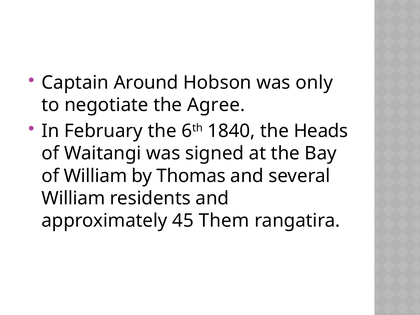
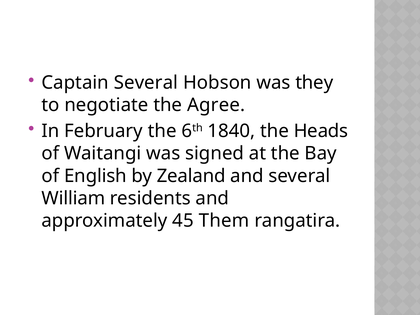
Captain Around: Around -> Several
only: only -> they
of William: William -> English
Thomas: Thomas -> Zealand
